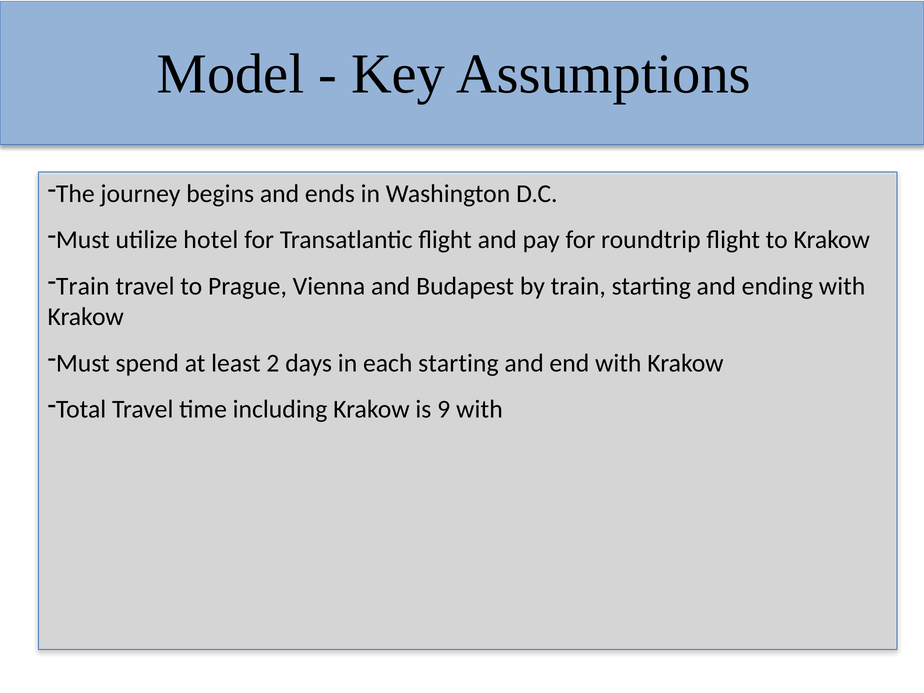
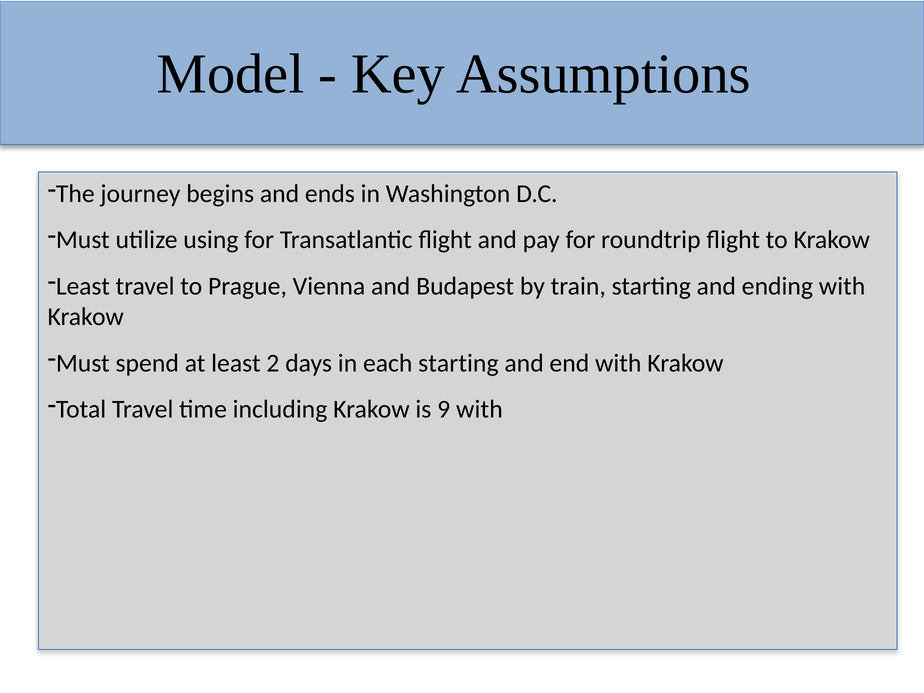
hotel: hotel -> using
Train at (83, 286): Train -> Least
